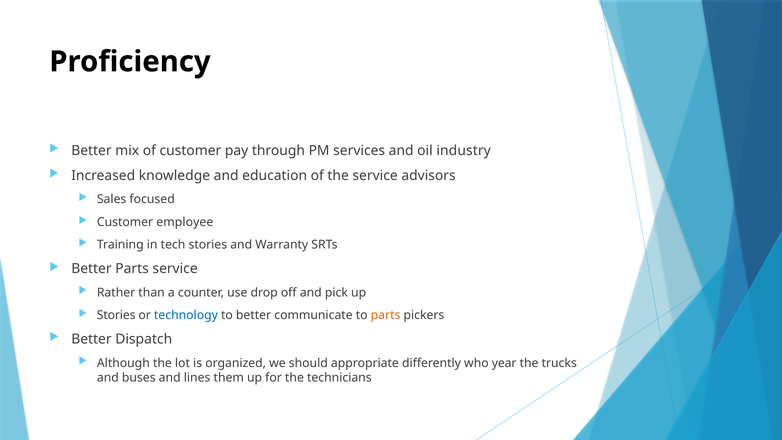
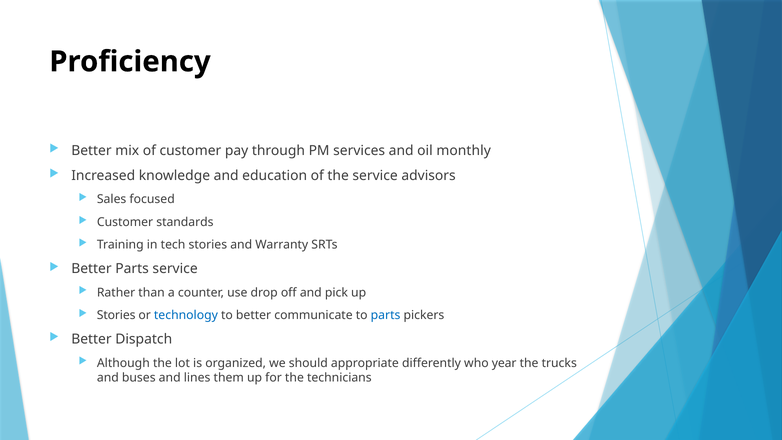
industry: industry -> monthly
employee: employee -> standards
parts at (386, 315) colour: orange -> blue
